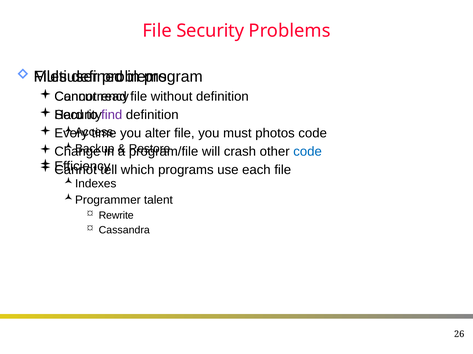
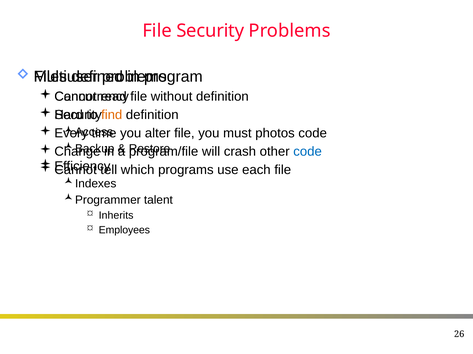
find colour: purple -> orange
Rewrite: Rewrite -> Inherits
Cassandra: Cassandra -> Employees
